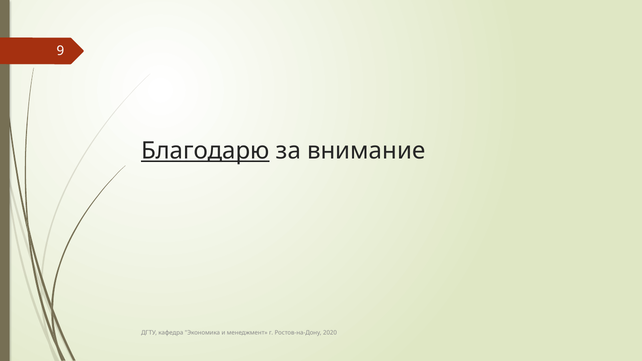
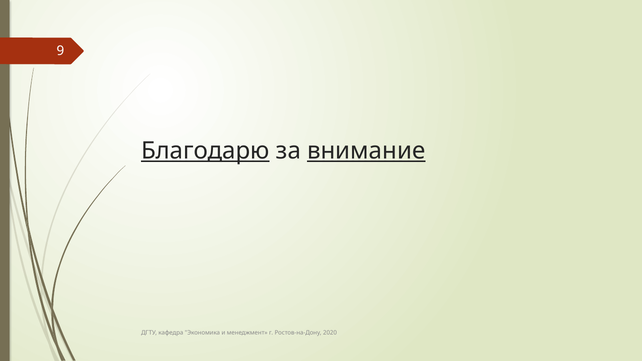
внимание underline: none -> present
